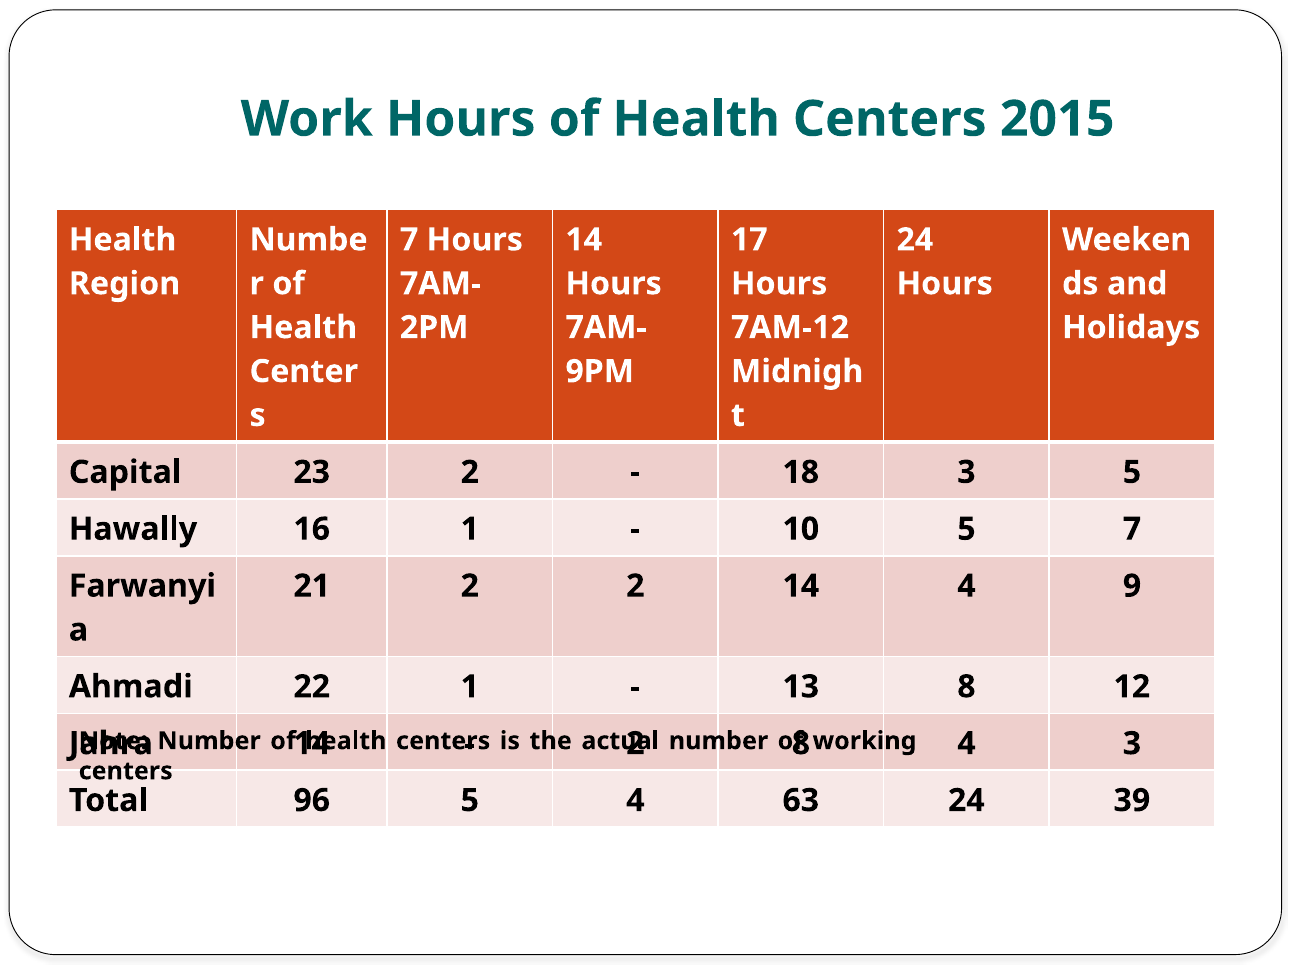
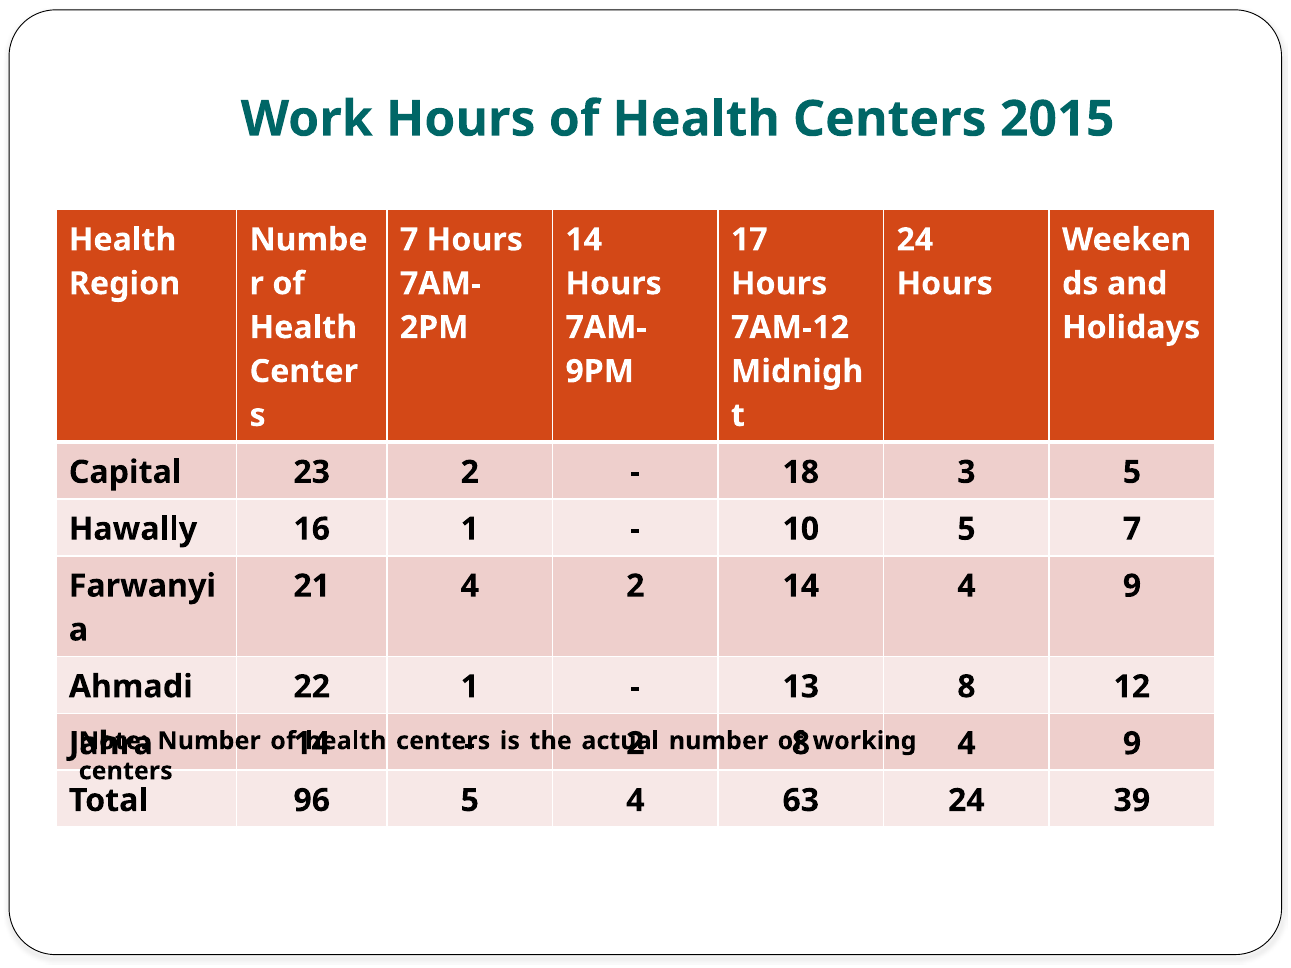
21 2: 2 -> 4
3 at (1132, 744): 3 -> 9
